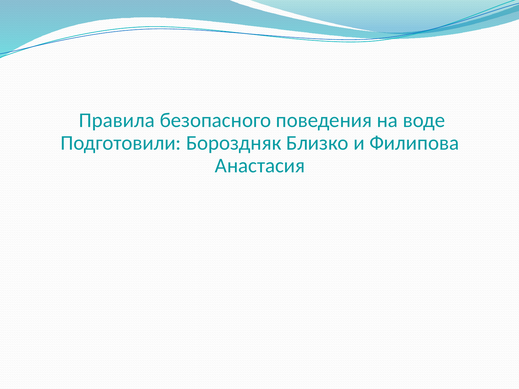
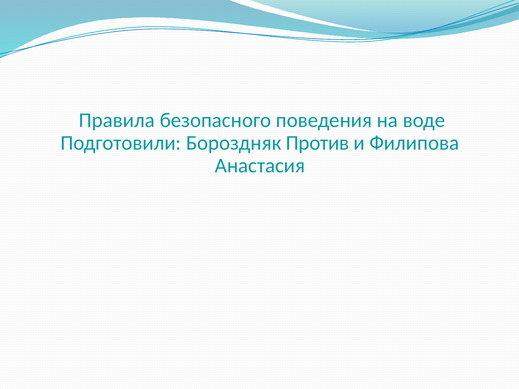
Близко: Близко -> Против
